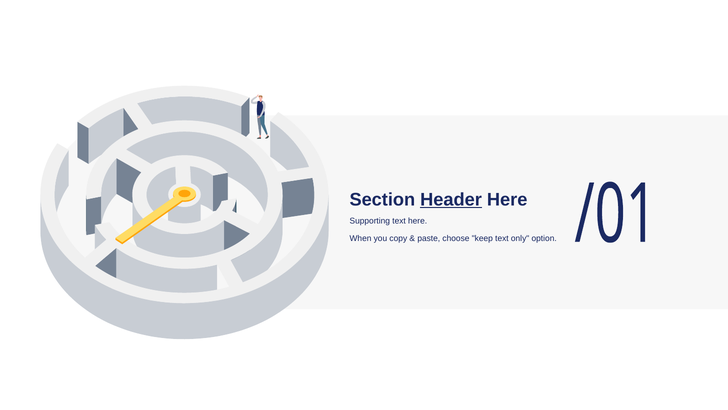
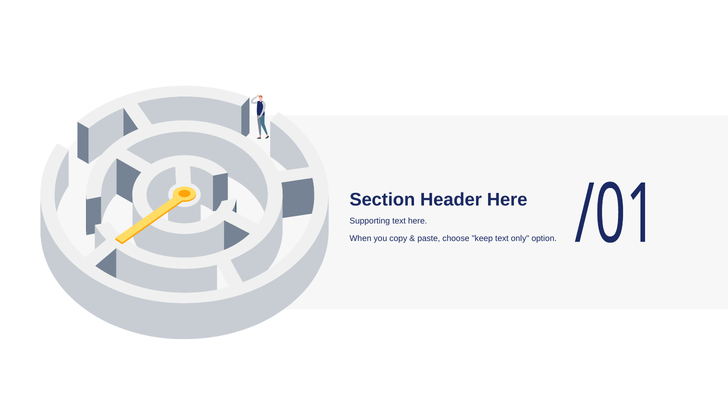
Header underline: present -> none
